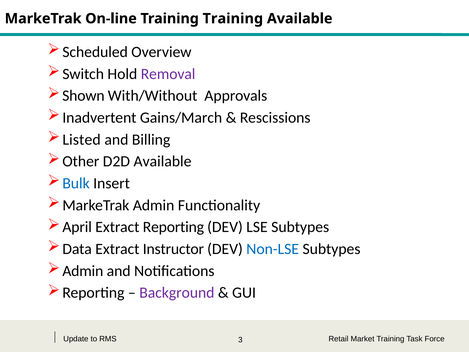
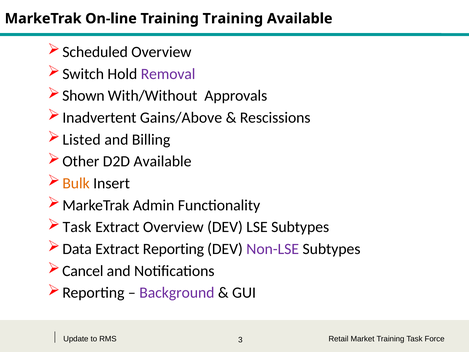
Gains/March: Gains/March -> Gains/Above
Bulk colour: blue -> orange
April at (77, 227): April -> Task
Extract Reporting: Reporting -> Overview
Extract Instructor: Instructor -> Reporting
Non-LSE colour: blue -> purple
Admin at (83, 271): Admin -> Cancel
